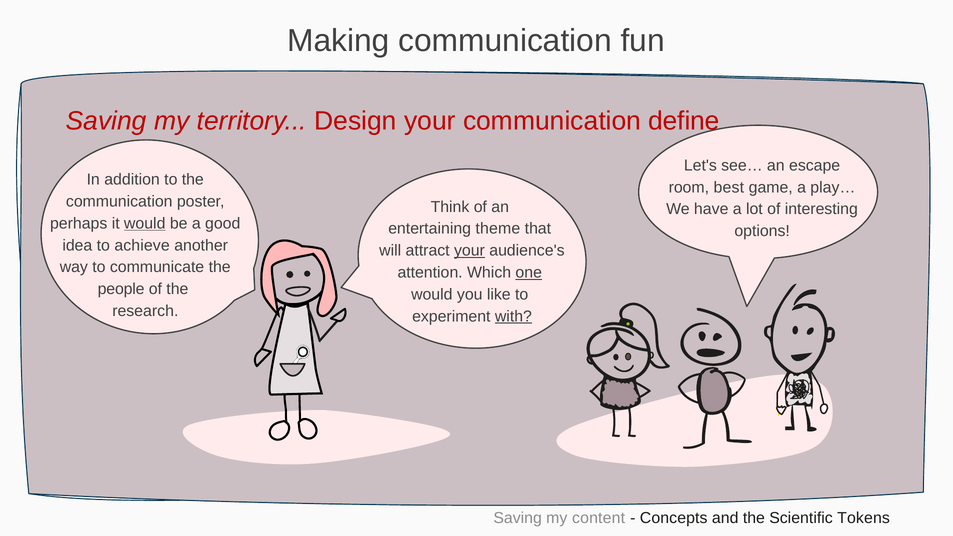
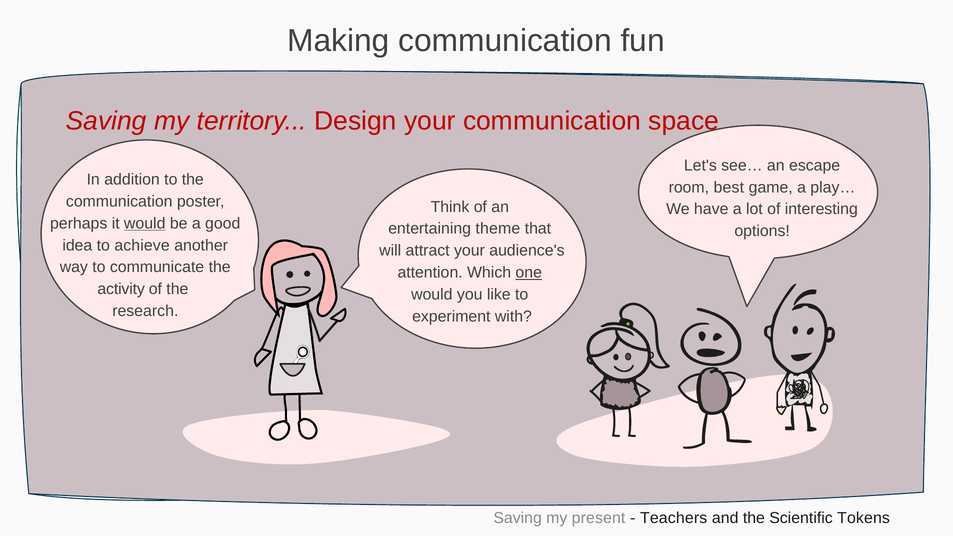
define: define -> space
your at (469, 251) underline: present -> none
people: people -> activity
with underline: present -> none
content: content -> present
Concepts: Concepts -> Teachers
